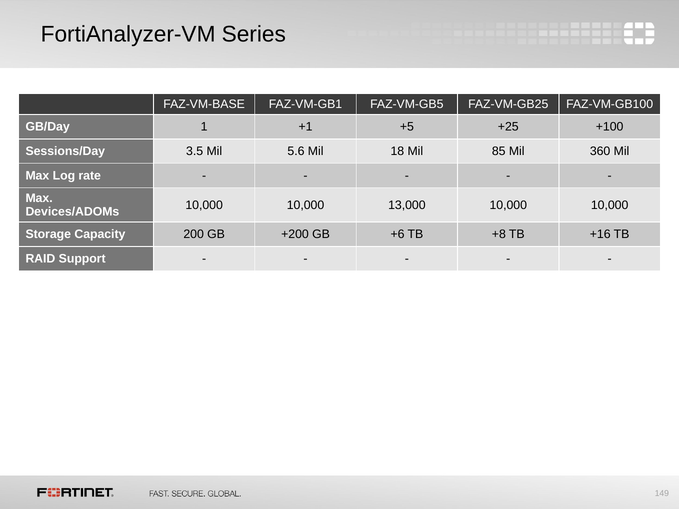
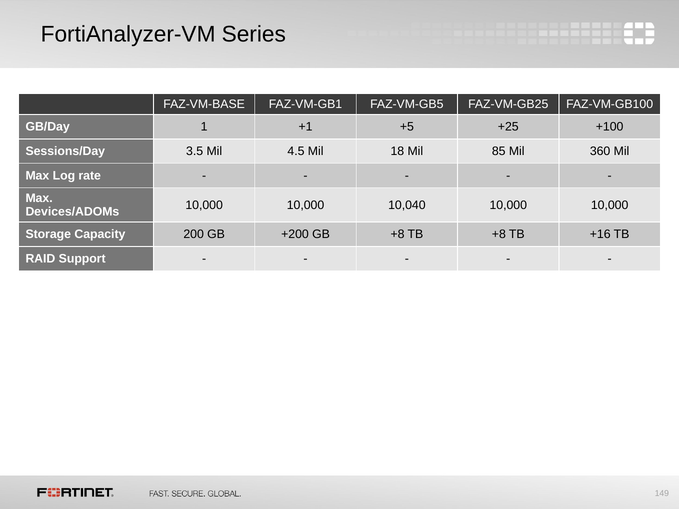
5.6: 5.6 -> 4.5
13,000: 13,000 -> 10,040
GB +6: +6 -> +8
